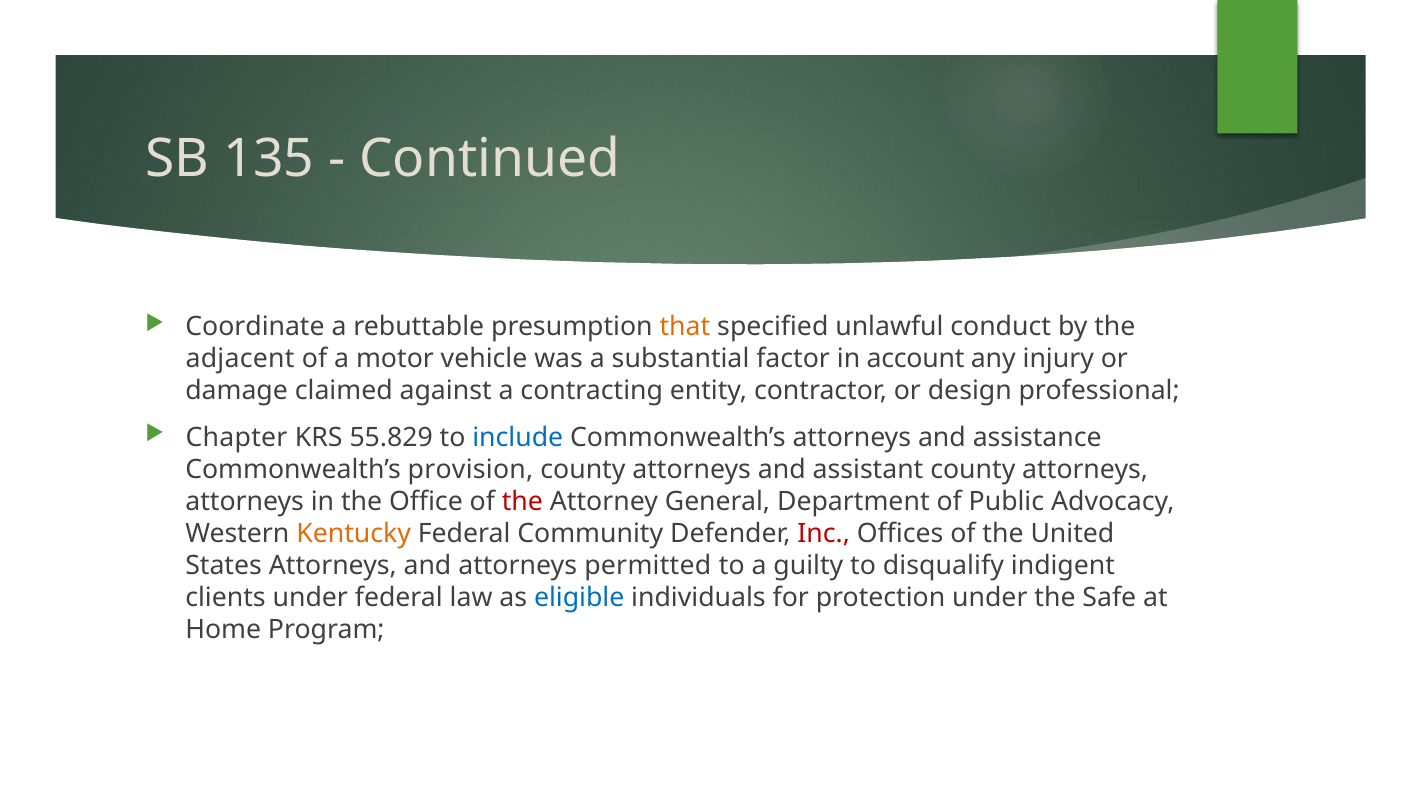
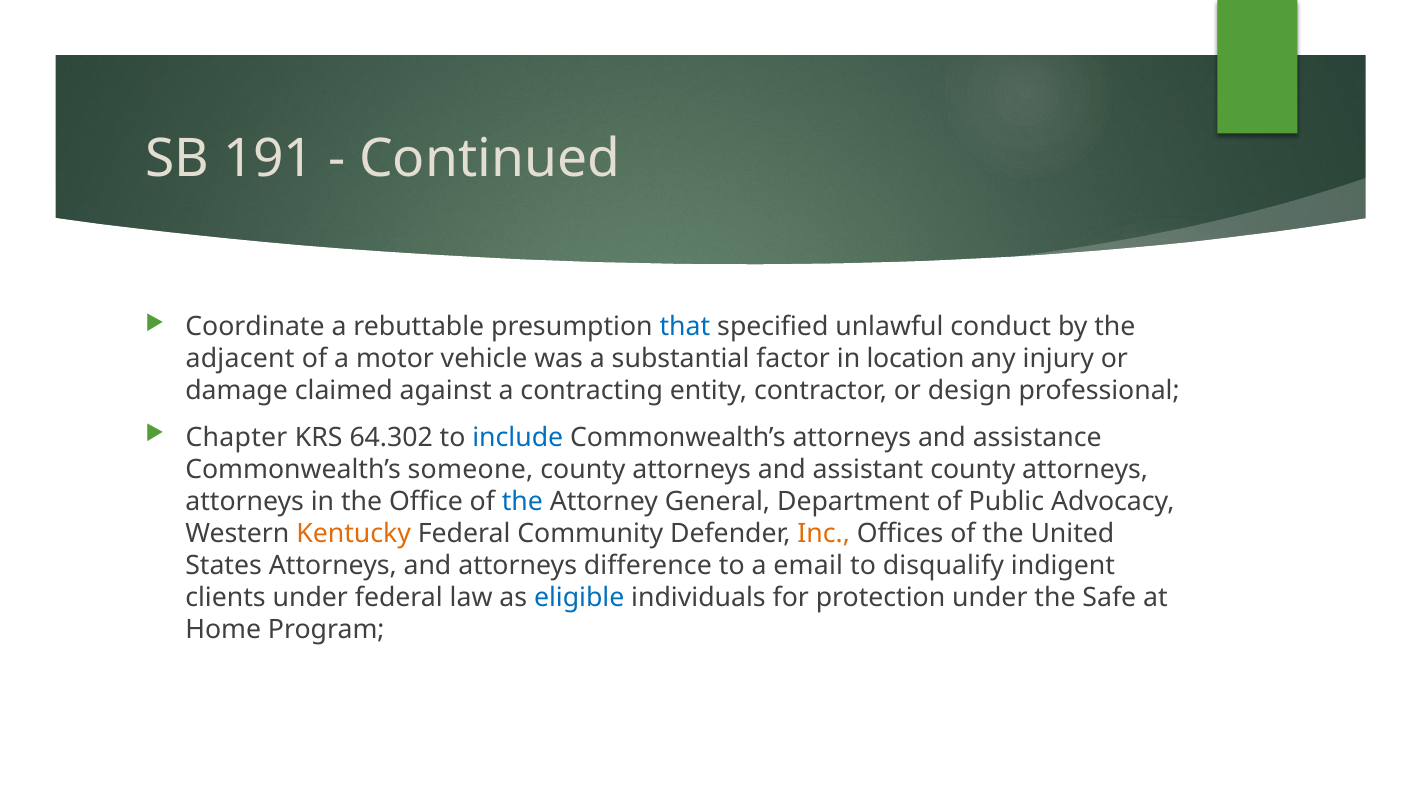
135: 135 -> 191
that colour: orange -> blue
account: account -> location
55.829: 55.829 -> 64.302
provision: provision -> someone
the at (522, 502) colour: red -> blue
Inc colour: red -> orange
permitted: permitted -> difference
guilty: guilty -> email
